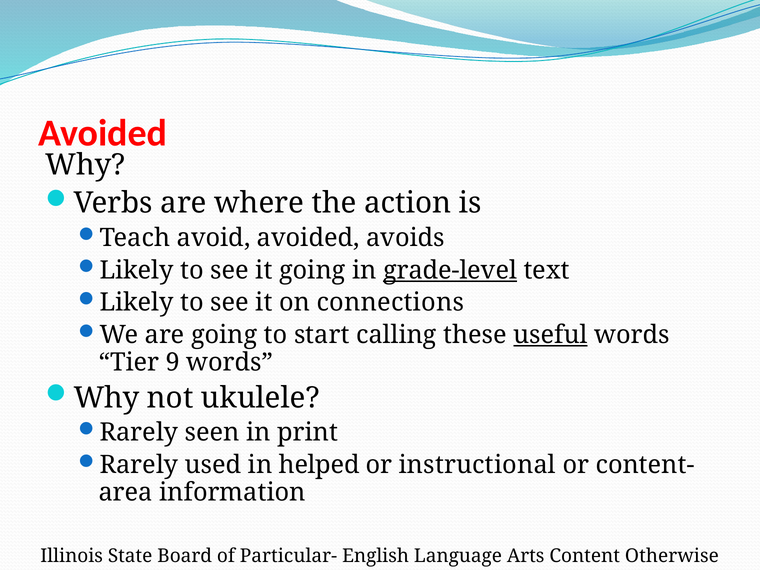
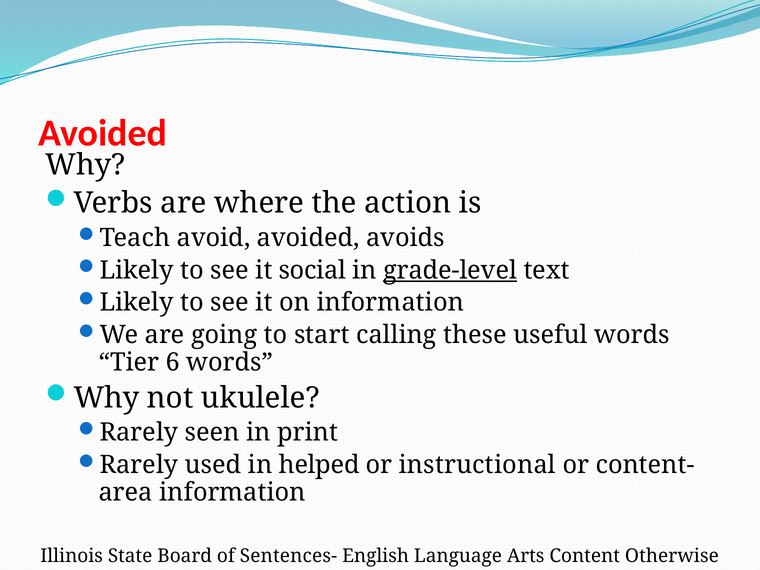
it going: going -> social
on connections: connections -> information
useful underline: present -> none
9: 9 -> 6
Particular-: Particular- -> Sentences-
